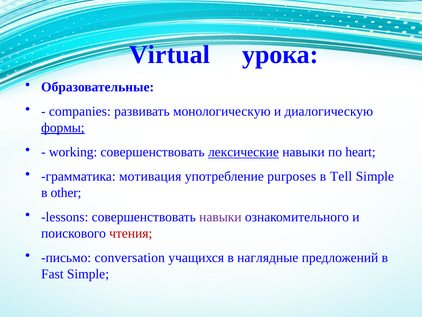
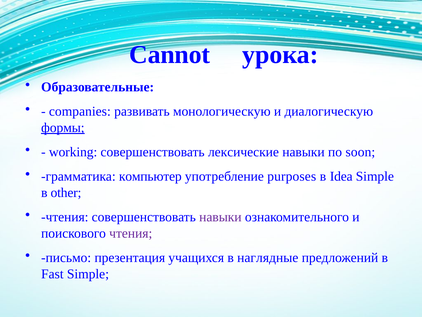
Virtual: Virtual -> Cannot
лексические underline: present -> none
heart: heart -> soon
мотивация: мотивация -> компьютер
Tell: Tell -> Idea
lessons at (65, 217): lessons -> чтения
чтения at (131, 233) colour: red -> purple
conversation: conversation -> презентация
